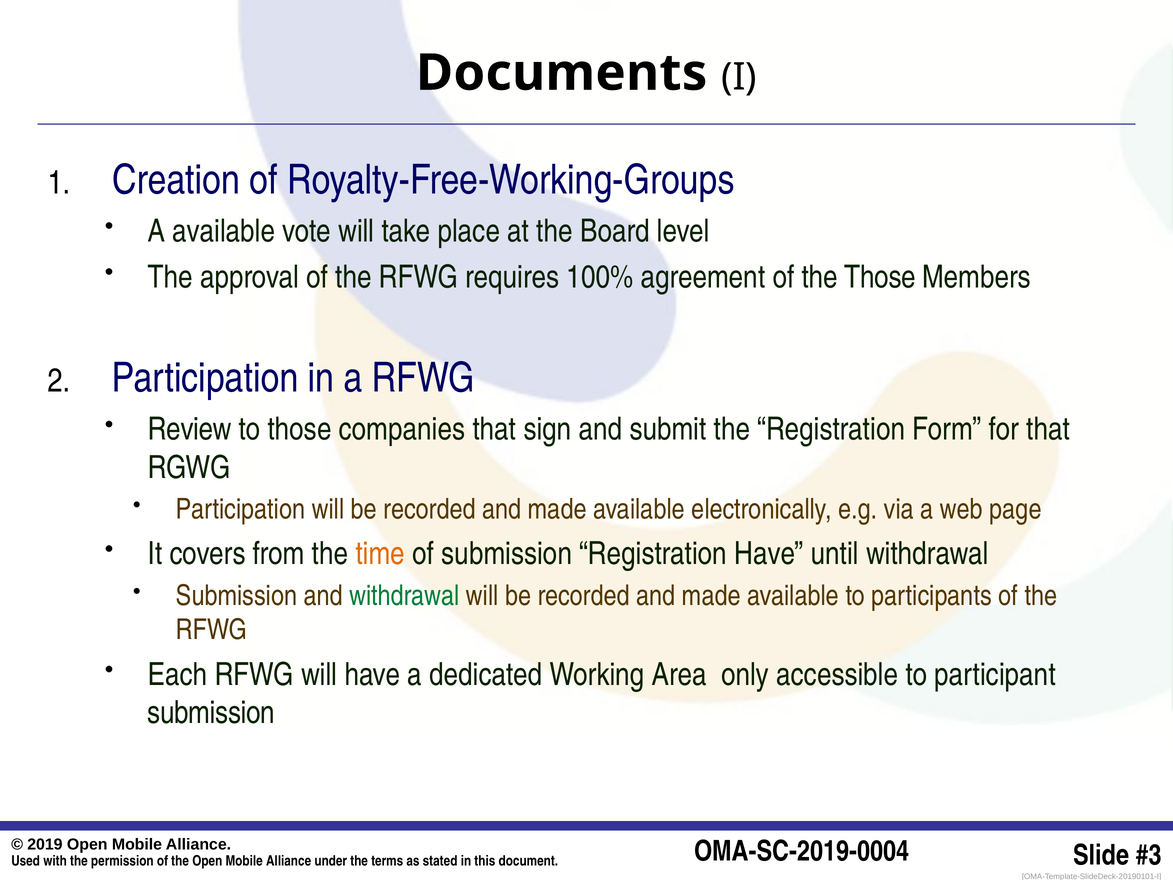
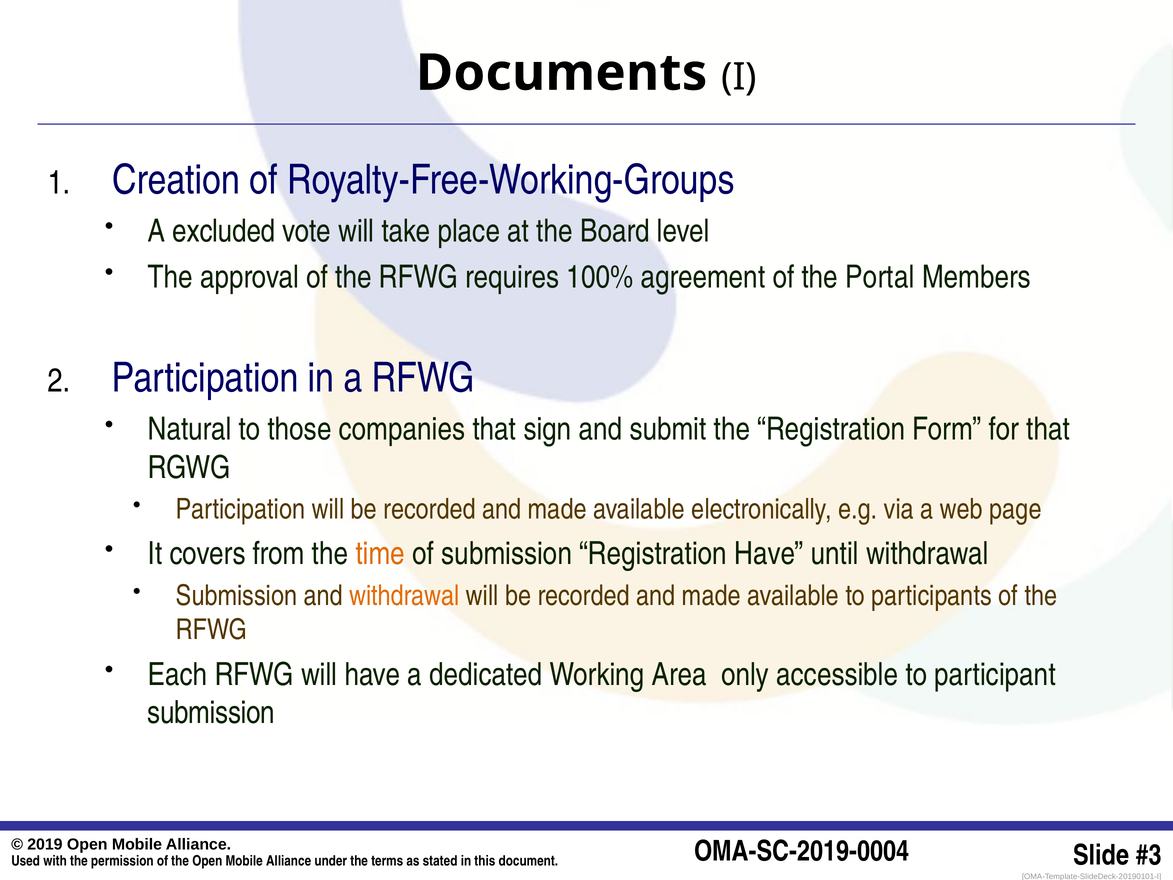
A available: available -> excluded
the Those: Those -> Portal
Review: Review -> Natural
withdrawal at (404, 596) colour: green -> orange
